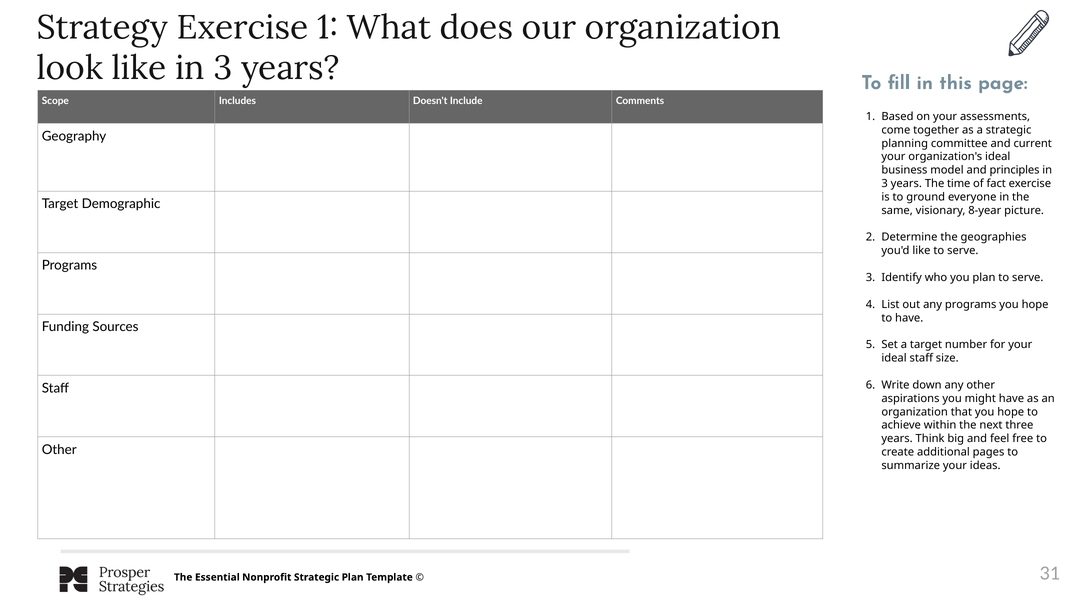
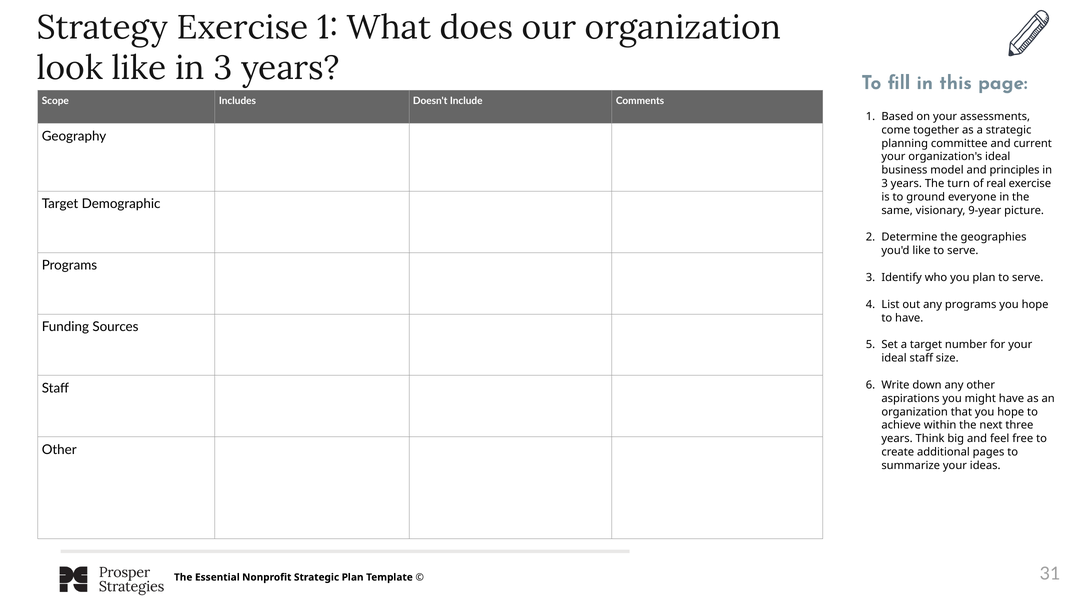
time: time -> turn
fact: fact -> real
8-year: 8-year -> 9-year
